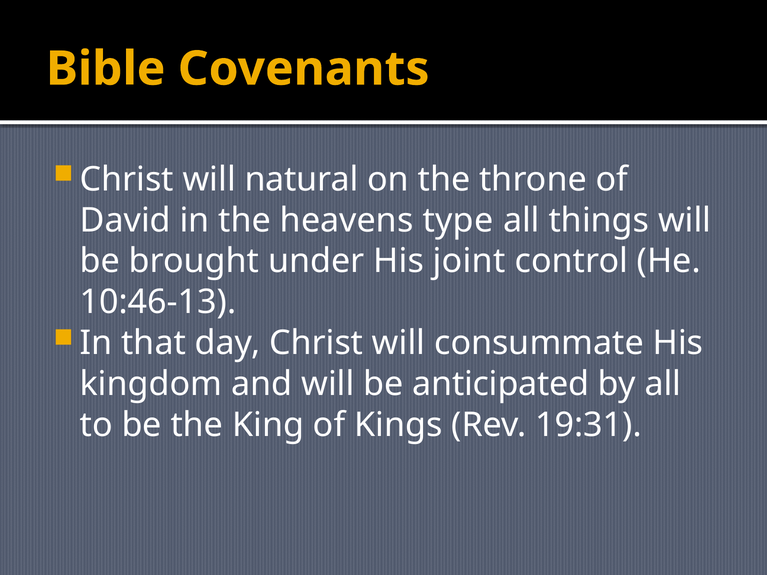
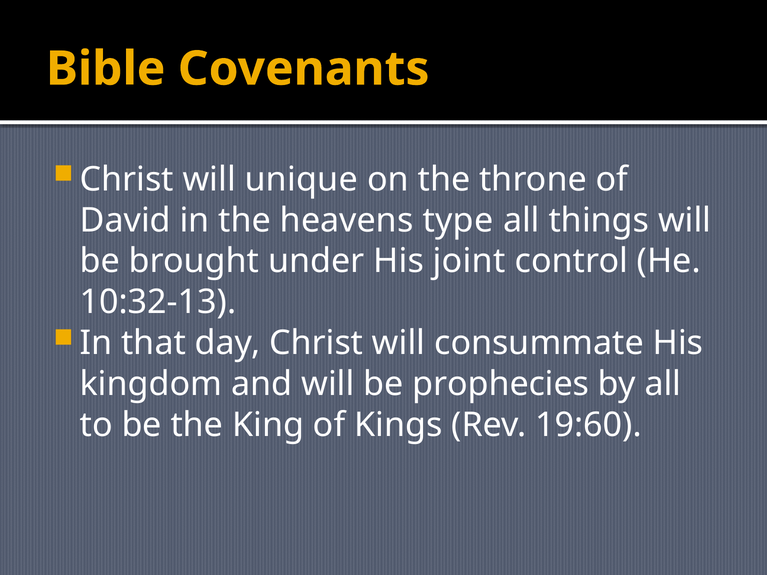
natural: natural -> unique
10:46-13: 10:46-13 -> 10:32-13
anticipated: anticipated -> prophecies
19:31: 19:31 -> 19:60
